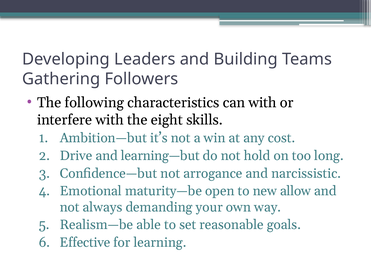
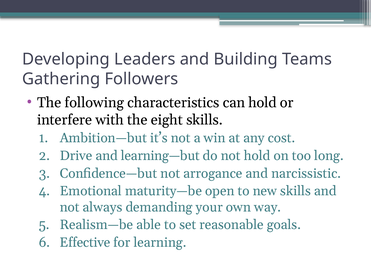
can with: with -> hold
new allow: allow -> skills
